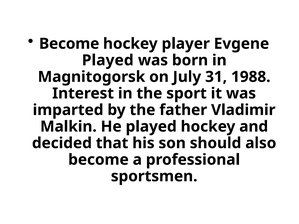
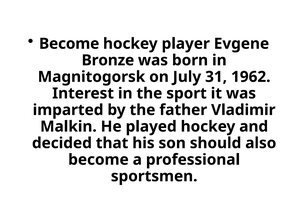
Played at (108, 60): Played -> Bronze
1988: 1988 -> 1962
